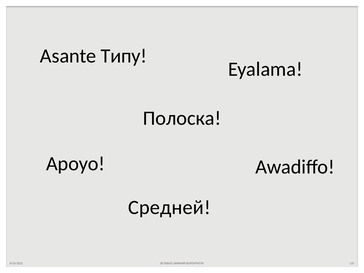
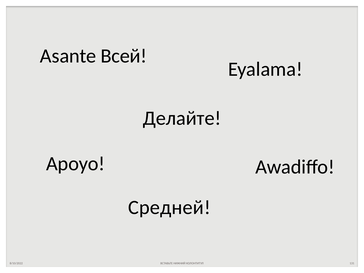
Типу: Типу -> Всей
Полоска: Полоска -> Делайте
